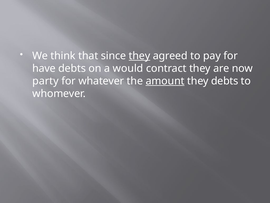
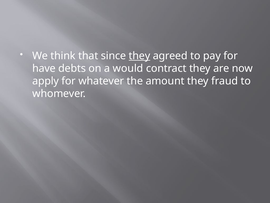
party: party -> apply
amount underline: present -> none
they debts: debts -> fraud
